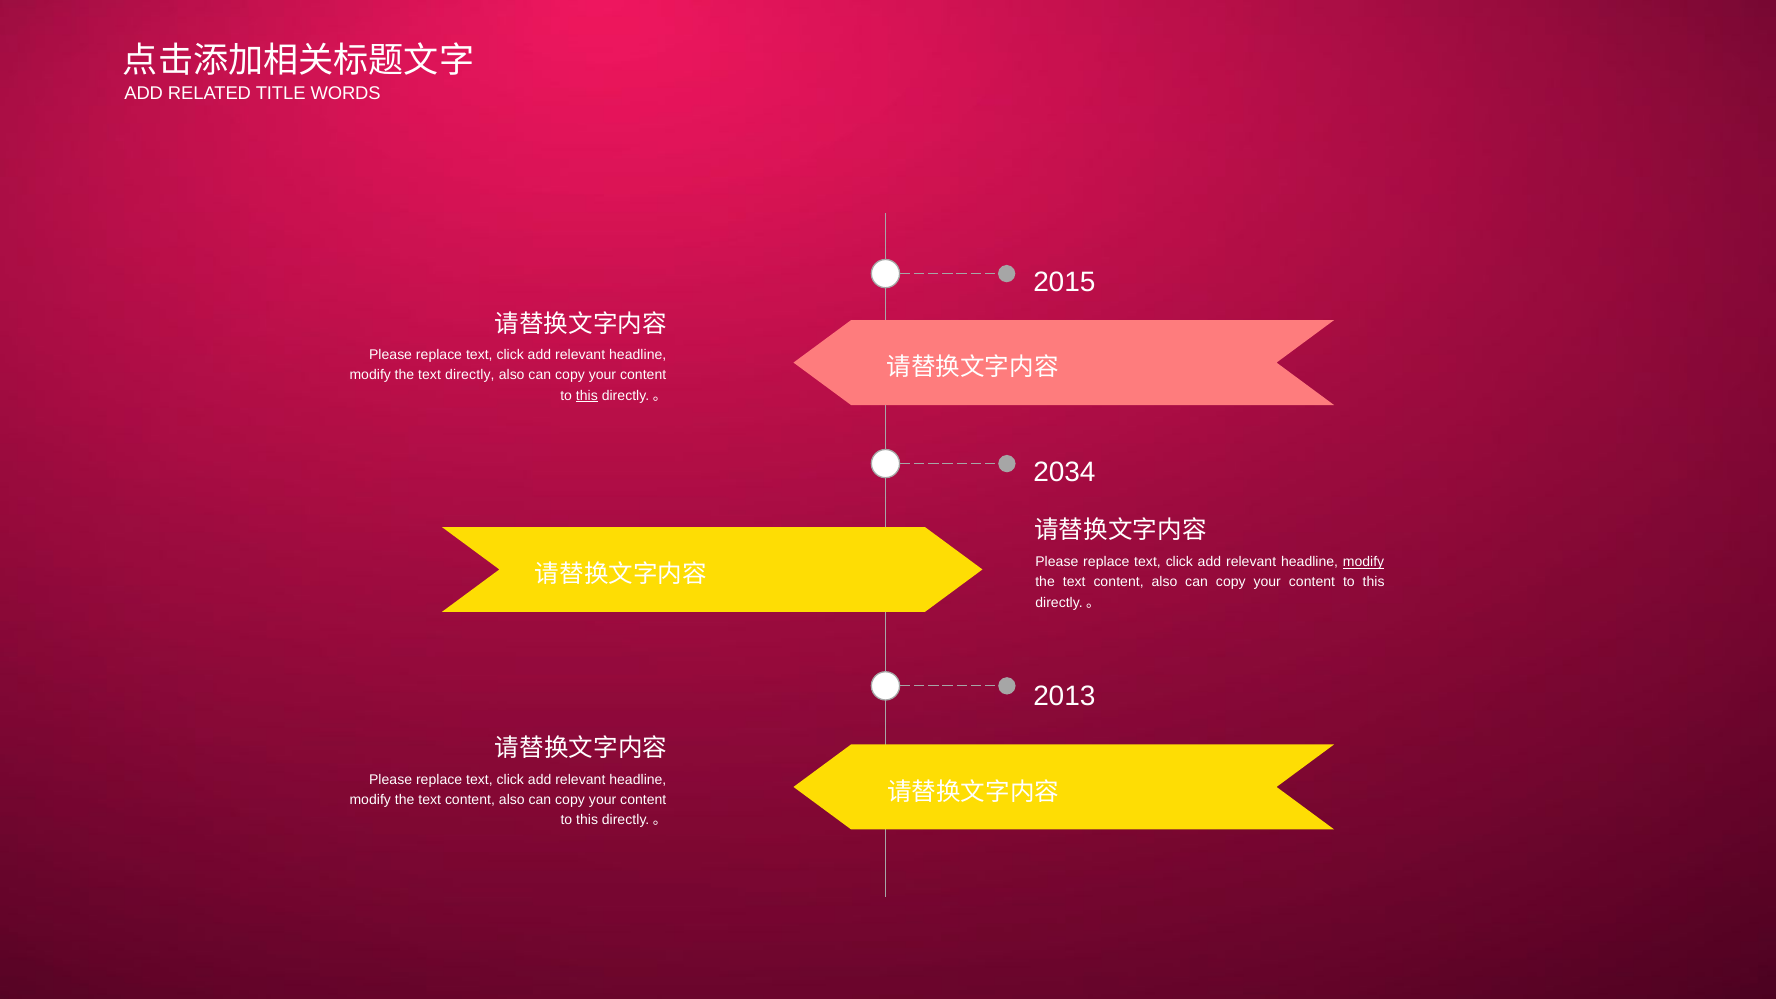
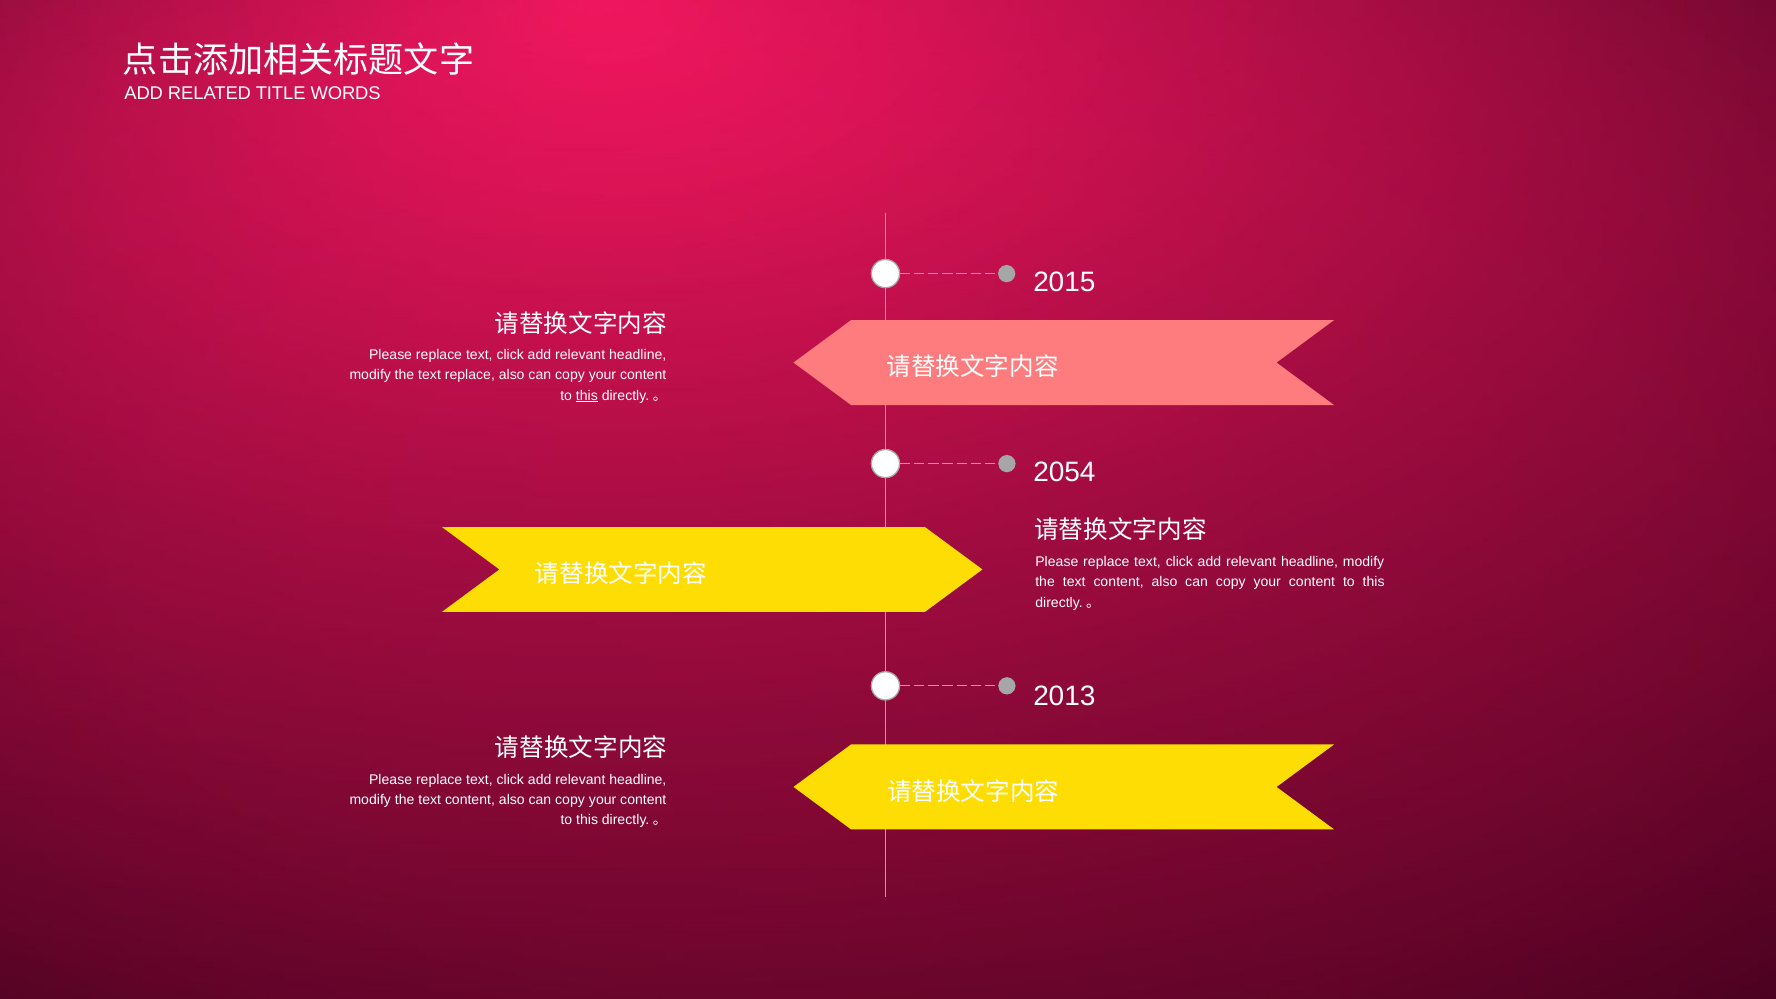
text directly: directly -> replace
2034: 2034 -> 2054
modify at (1364, 562) underline: present -> none
